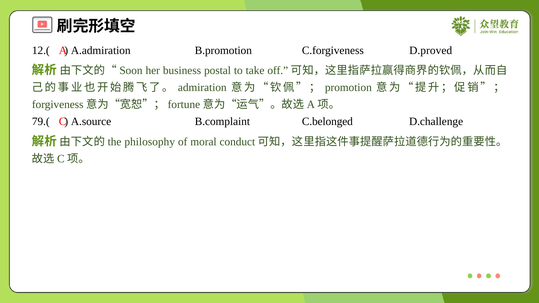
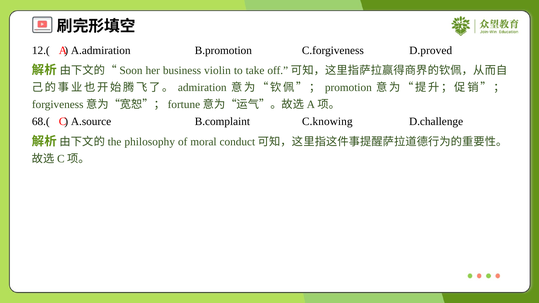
postal: postal -> violin
79.(: 79.( -> 68.(
C.belonged: C.belonged -> C.knowing
